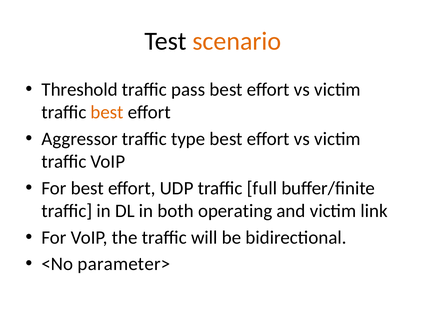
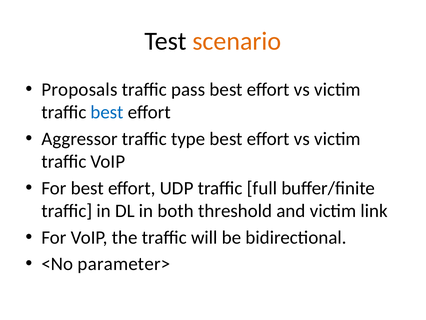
Threshold: Threshold -> Proposals
best at (107, 112) colour: orange -> blue
operating: operating -> threshold
